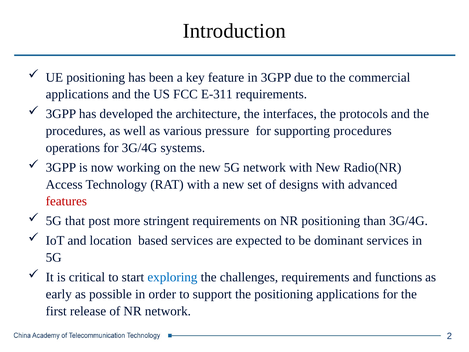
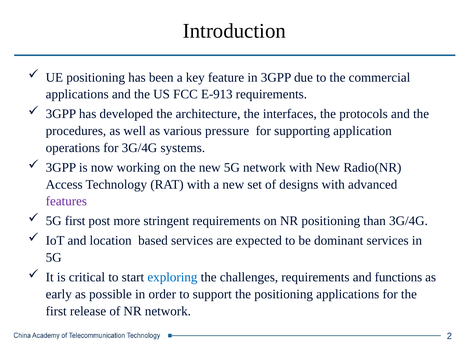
E-311: E-311 -> E-913
supporting procedures: procedures -> application
features colour: red -> purple
5G that: that -> first
